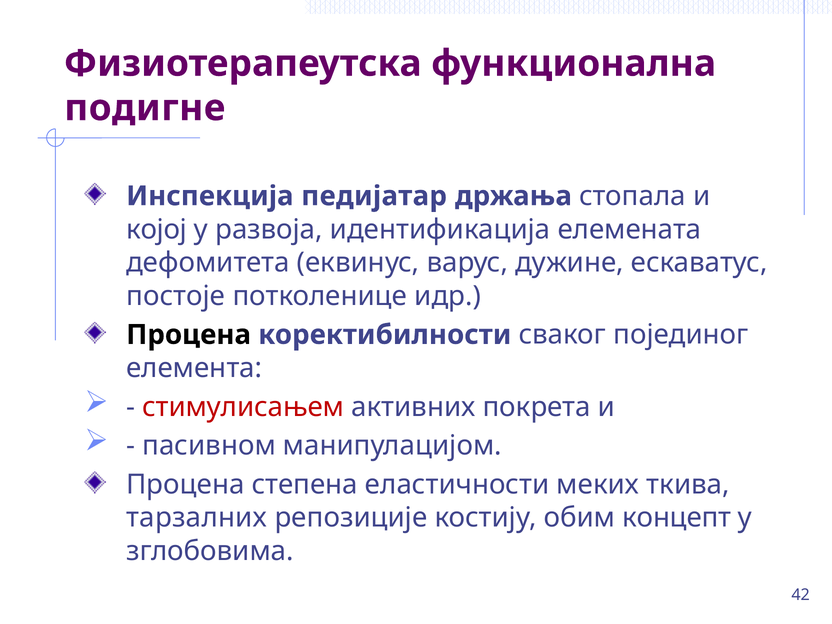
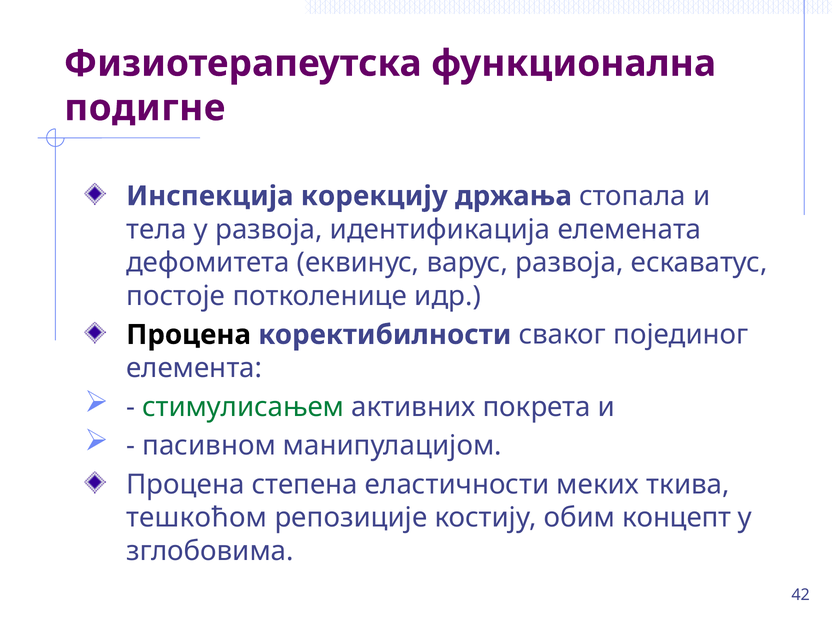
педијатар: педијатар -> корекцију
којој: којој -> тела
варус дужине: дужине -> развоја
стимулисањем colour: red -> green
тарзалних: тарзалних -> тешкоћом
